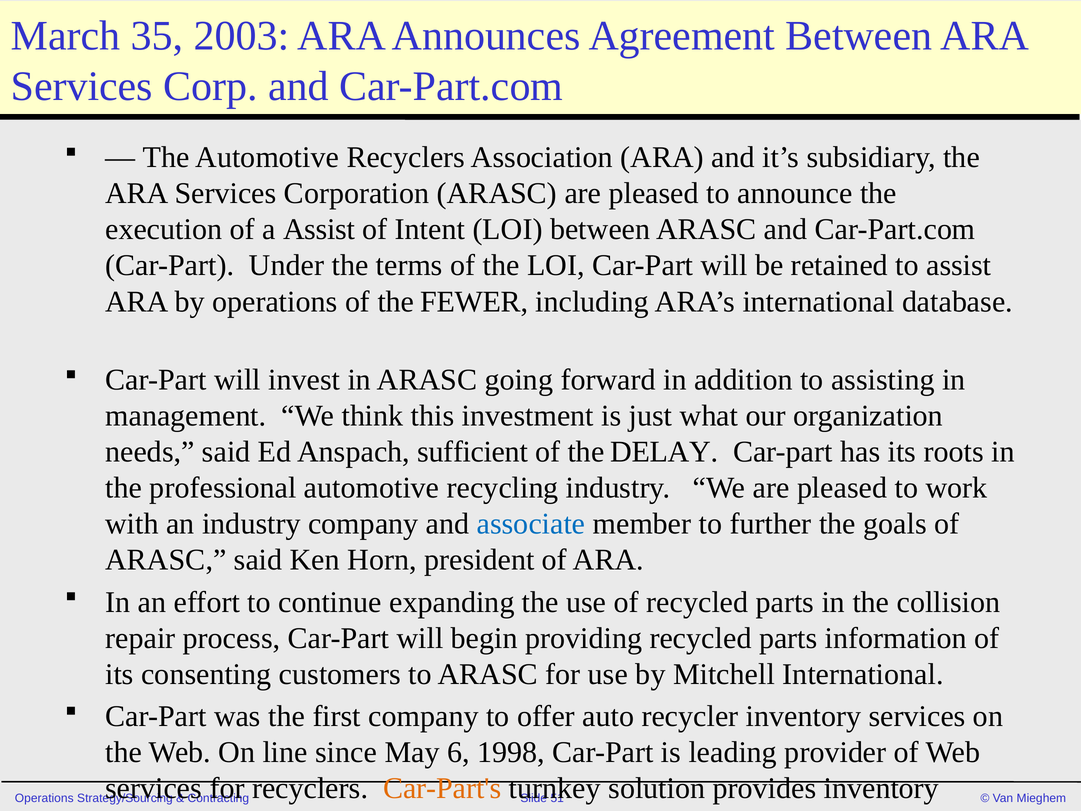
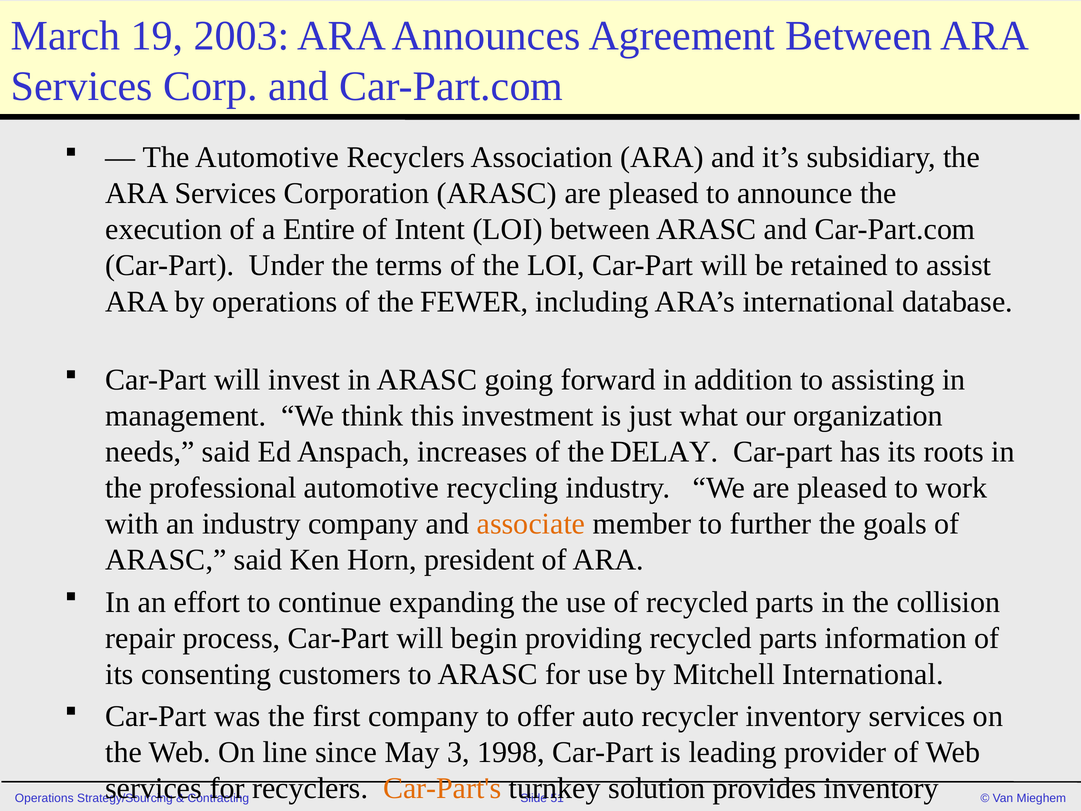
35: 35 -> 19
a Assist: Assist -> Entire
sufficient: sufficient -> increases
associate colour: blue -> orange
6: 6 -> 3
